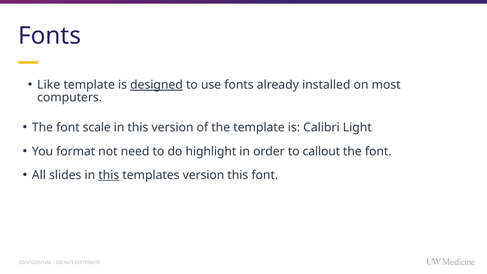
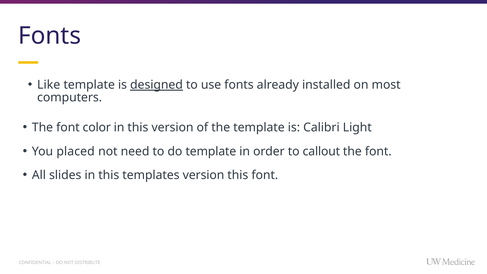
scale: scale -> color
format: format -> placed
do highlight: highlight -> template
this at (109, 175) underline: present -> none
